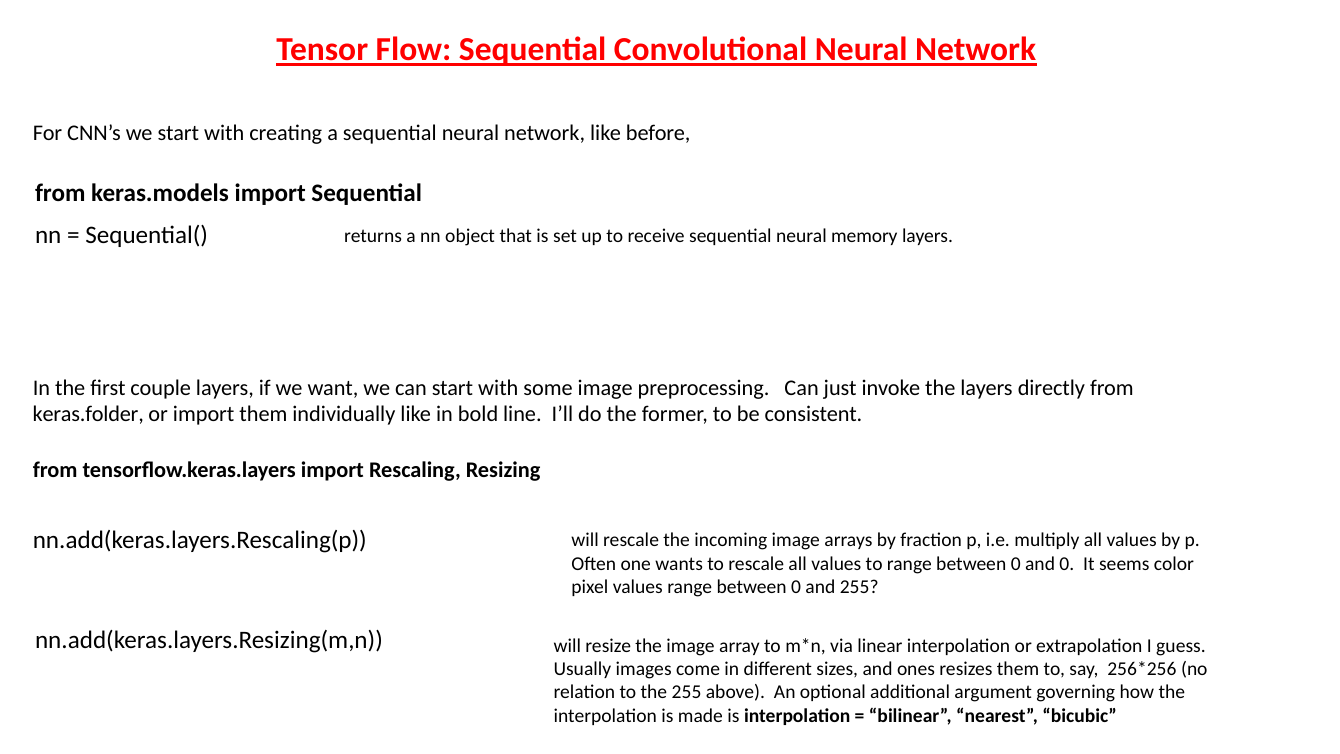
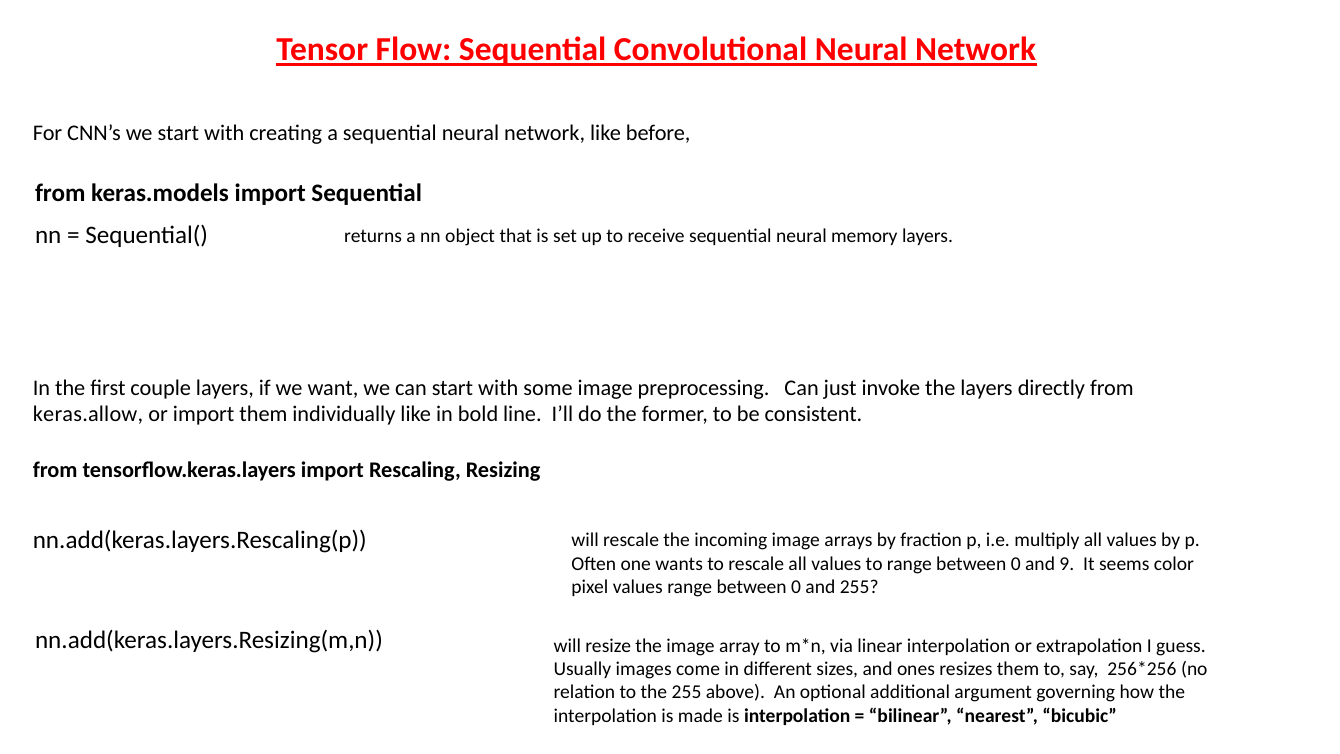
keras.folder: keras.folder -> keras.allow
and 0: 0 -> 9
